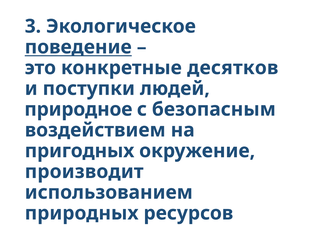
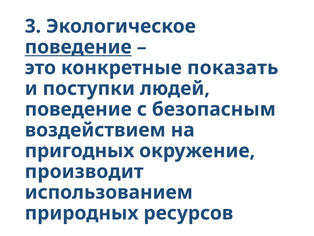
десятков: десятков -> показать
природное at (78, 109): природное -> поведение
